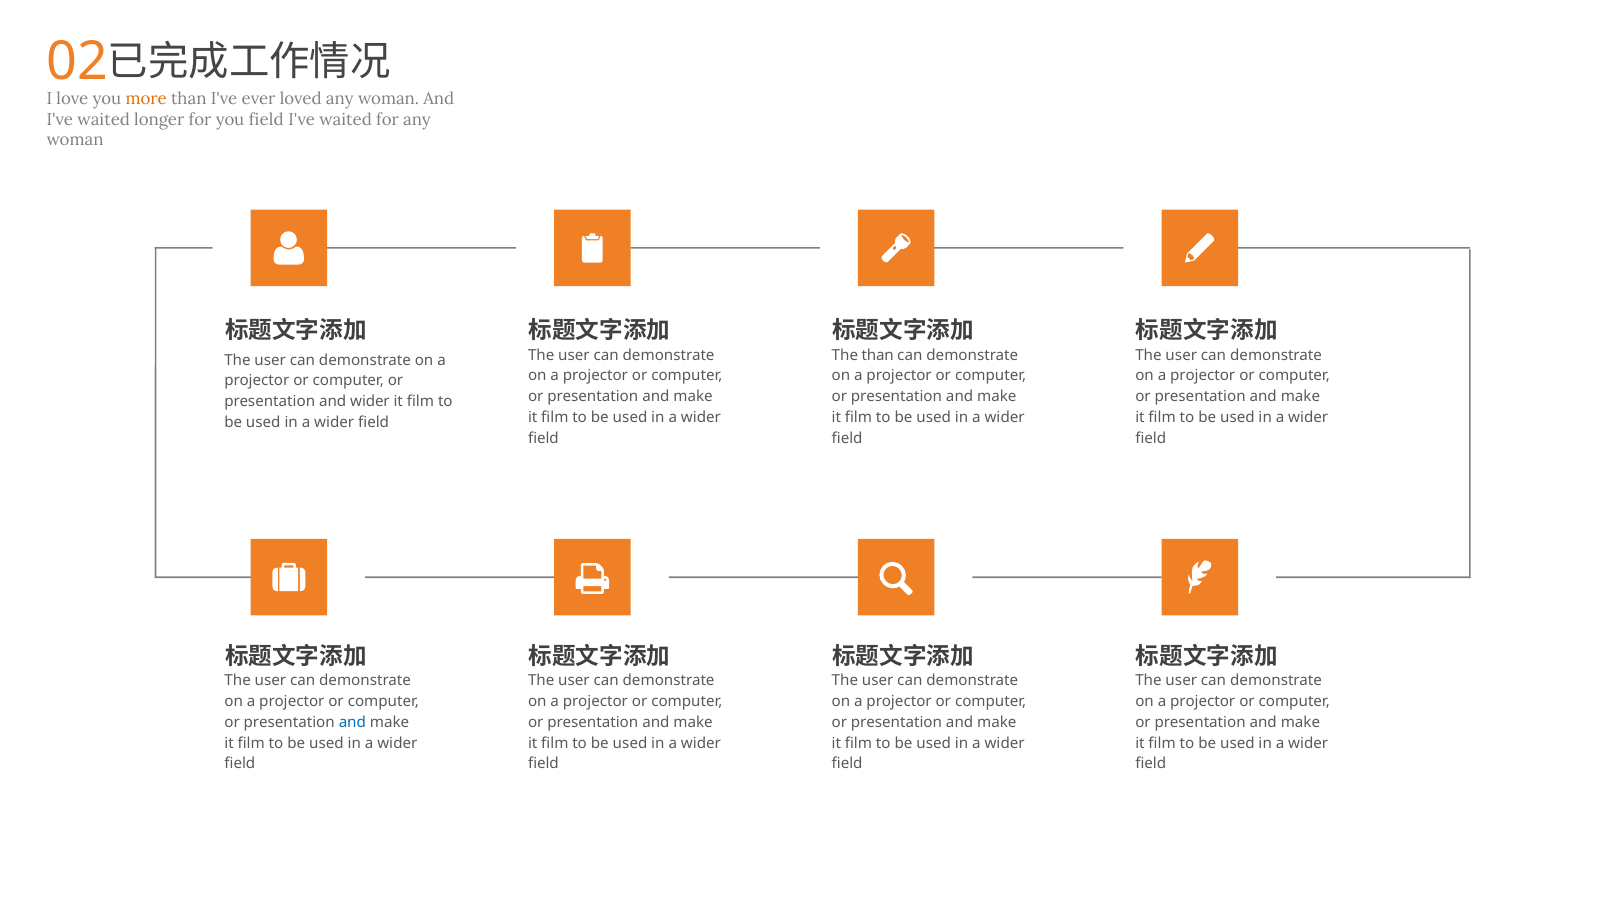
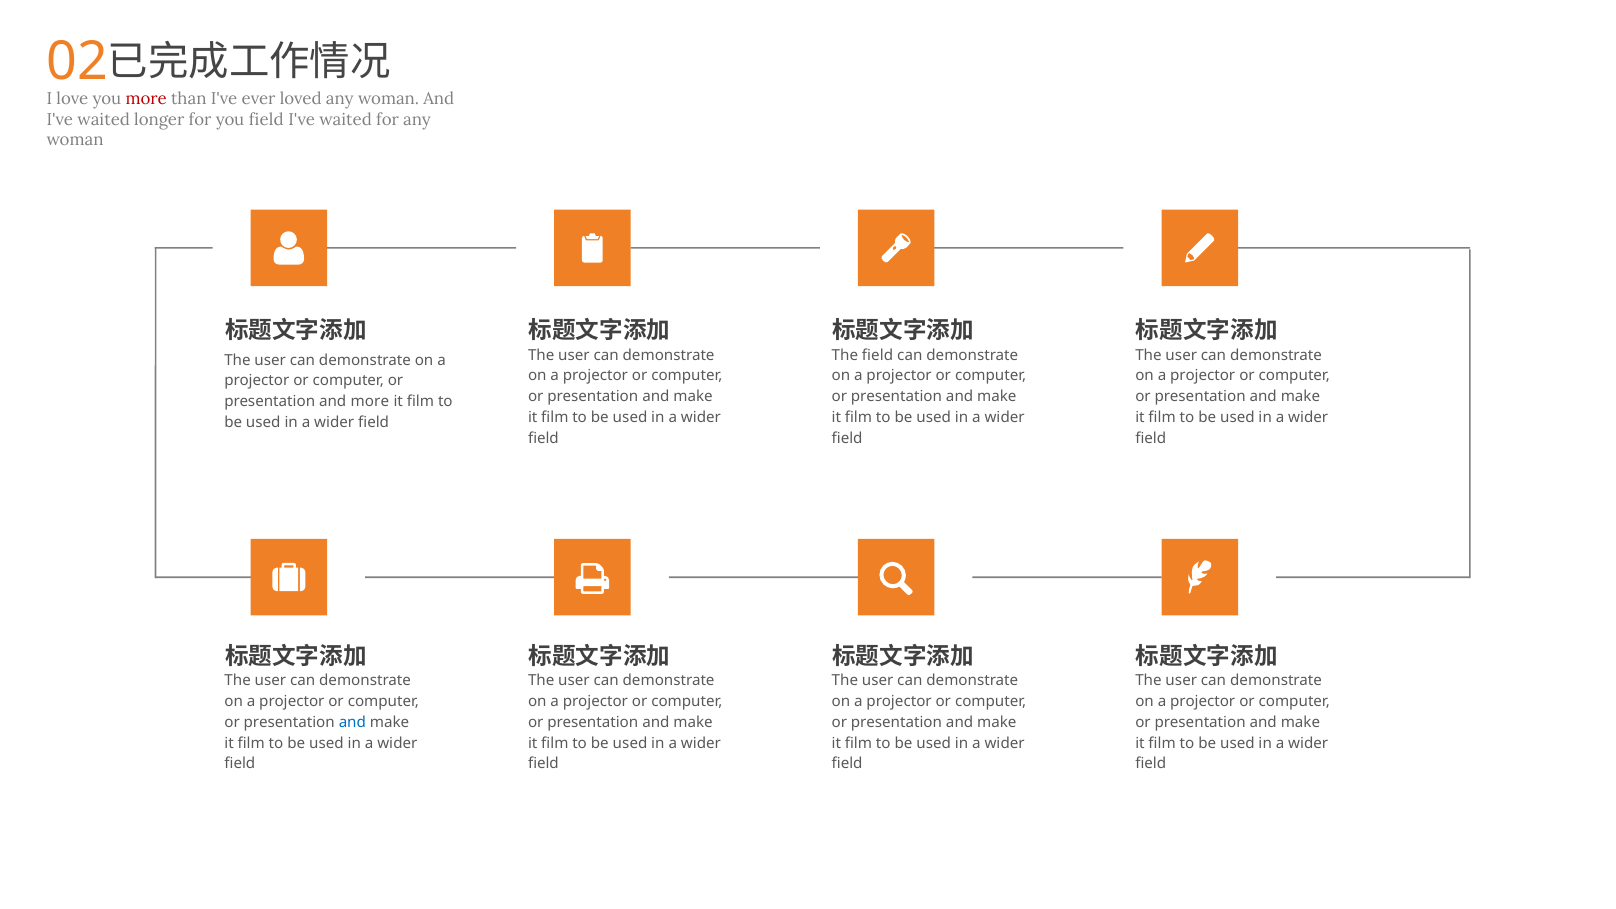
more at (146, 99) colour: orange -> red
The than: than -> field
and wider: wider -> more
